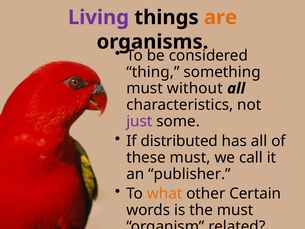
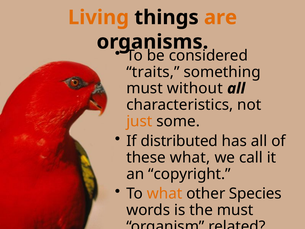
Living colour: purple -> orange
thing: thing -> traits
just colour: purple -> orange
these must: must -> what
publisher: publisher -> copyright
Certain: Certain -> Species
